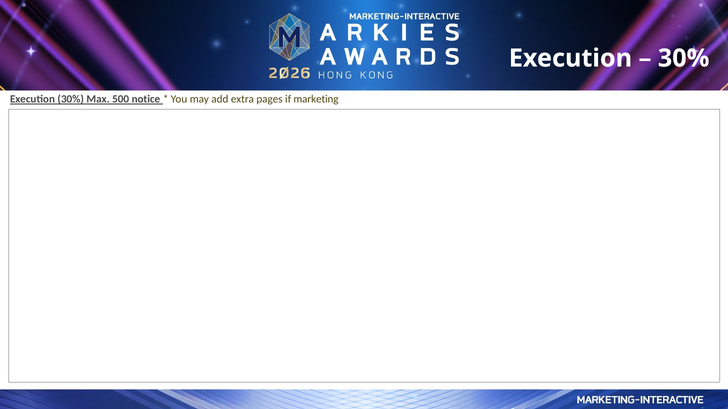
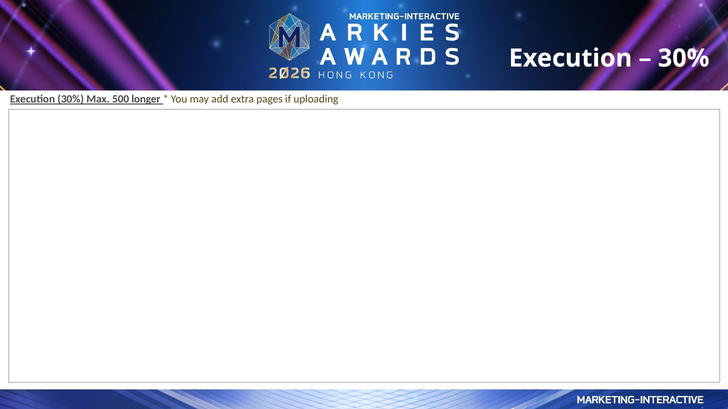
notice: notice -> longer
marketing: marketing -> uploading
